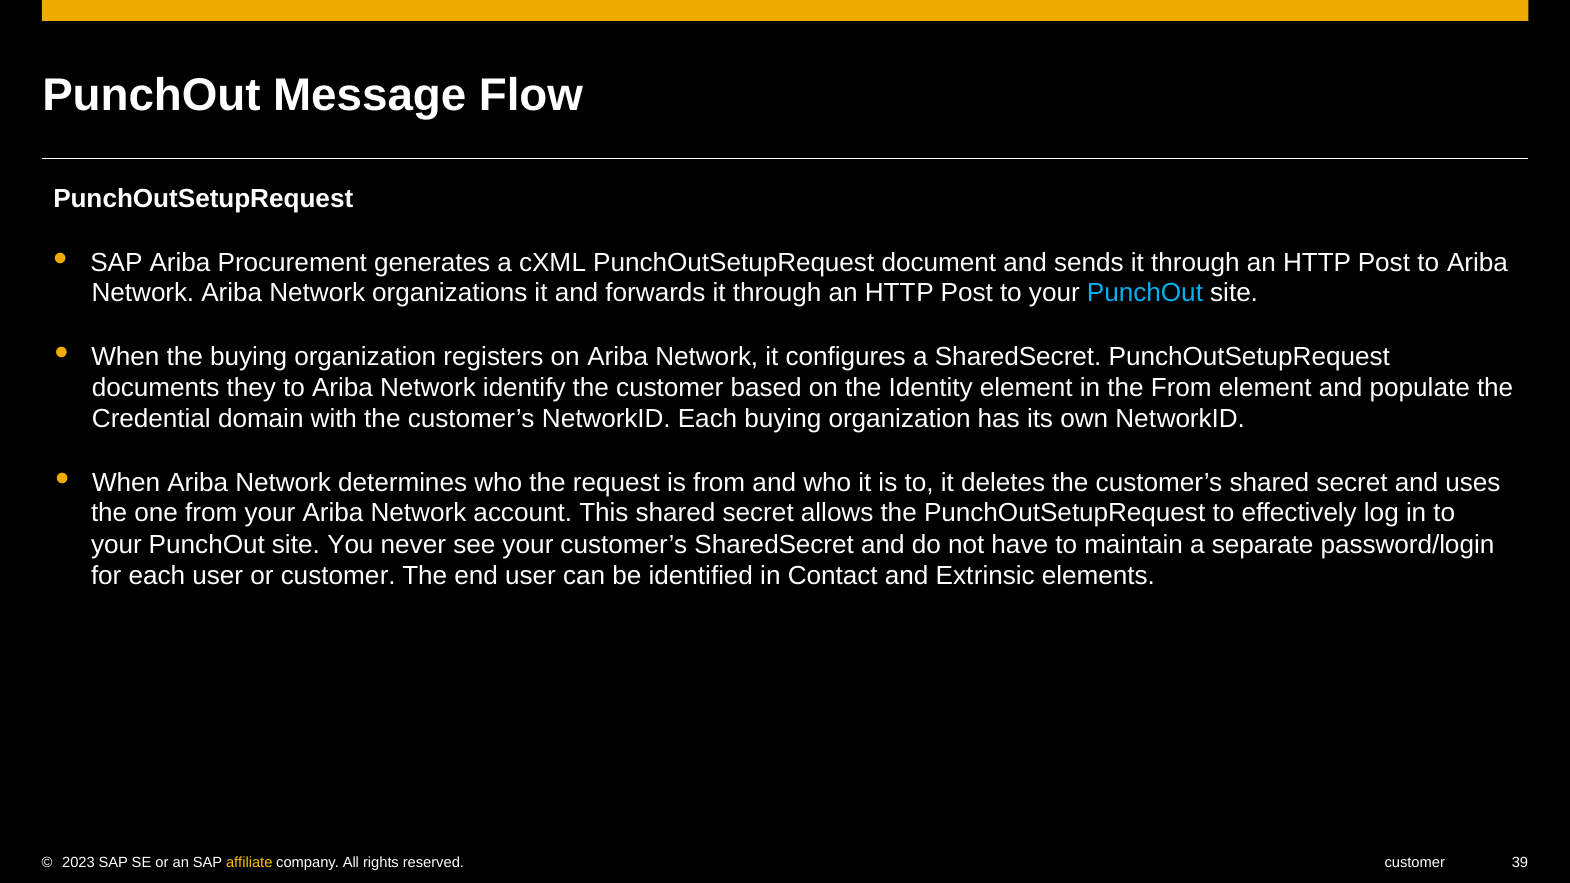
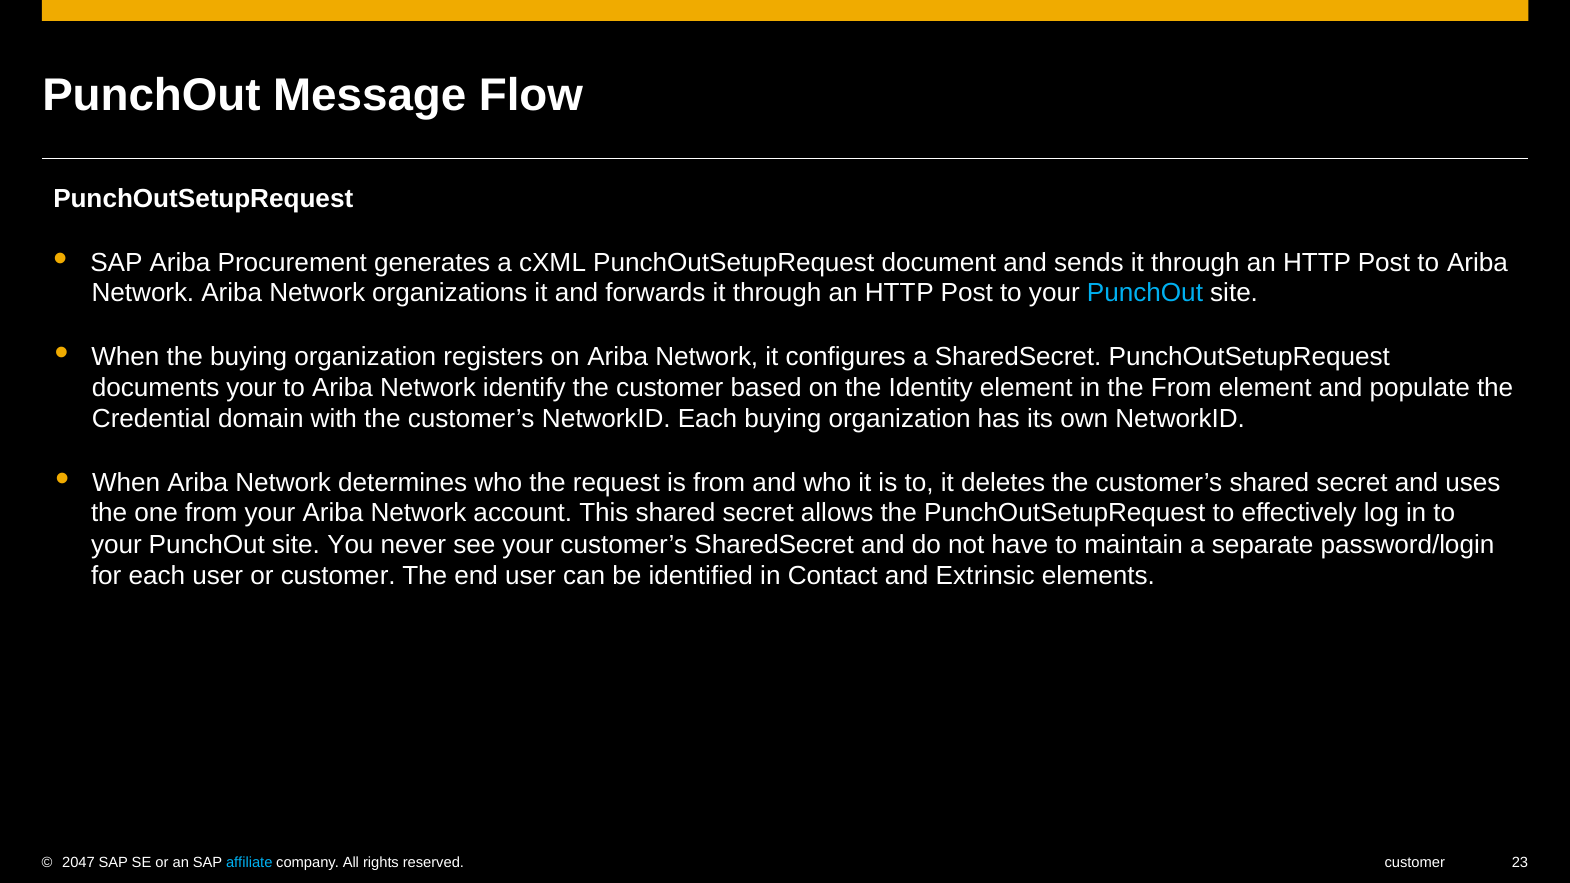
documents they: they -> your
2023: 2023 -> 2047
affiliate colour: yellow -> light blue
39: 39 -> 23
